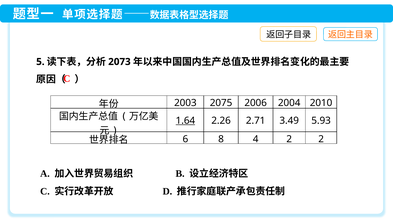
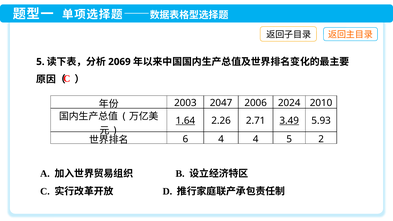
2073: 2073 -> 2069
2075: 2075 -> 2047
2004: 2004 -> 2024
3.49 underline: none -> present
6 8: 8 -> 4
4 2: 2 -> 5
